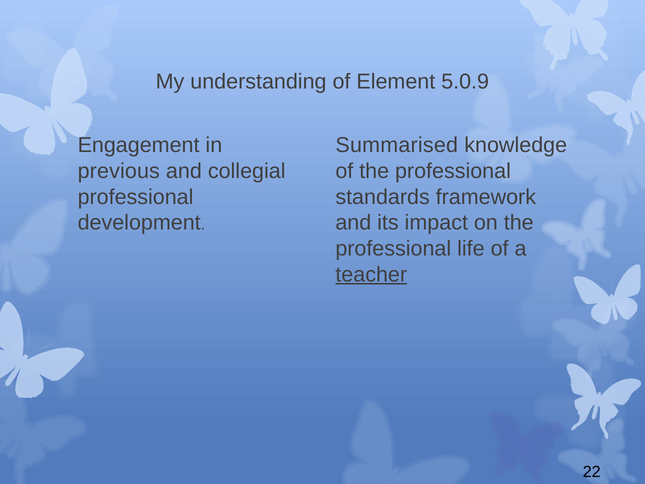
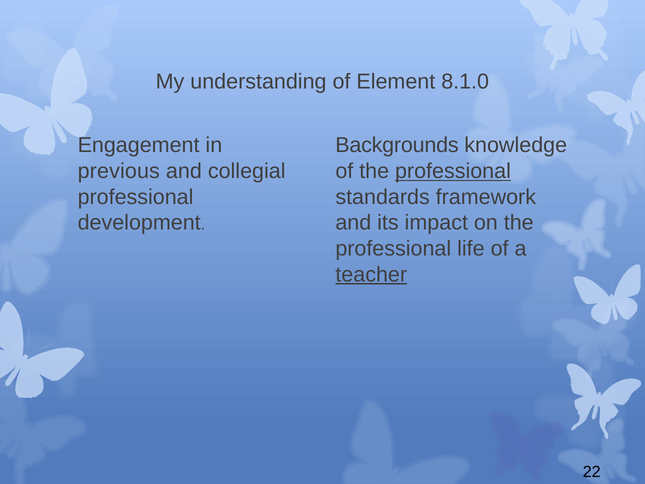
5.0.9: 5.0.9 -> 8.1.0
Summarised: Summarised -> Backgrounds
professional at (453, 171) underline: none -> present
